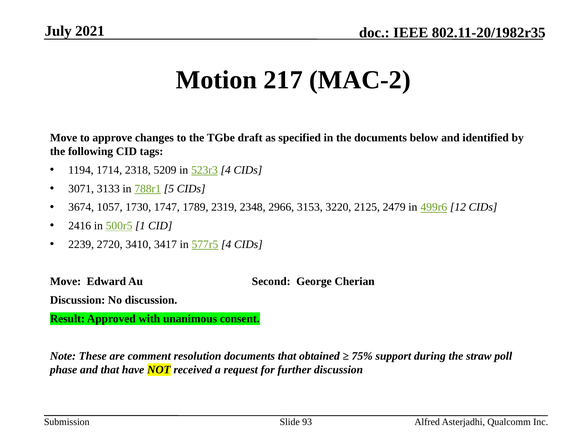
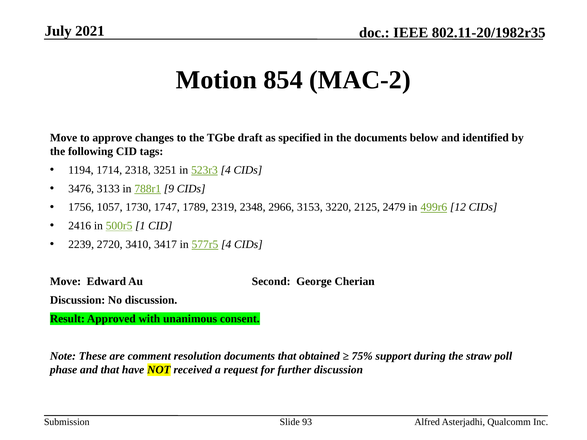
217: 217 -> 854
5209: 5209 -> 3251
3071: 3071 -> 3476
5: 5 -> 9
3674: 3674 -> 1756
